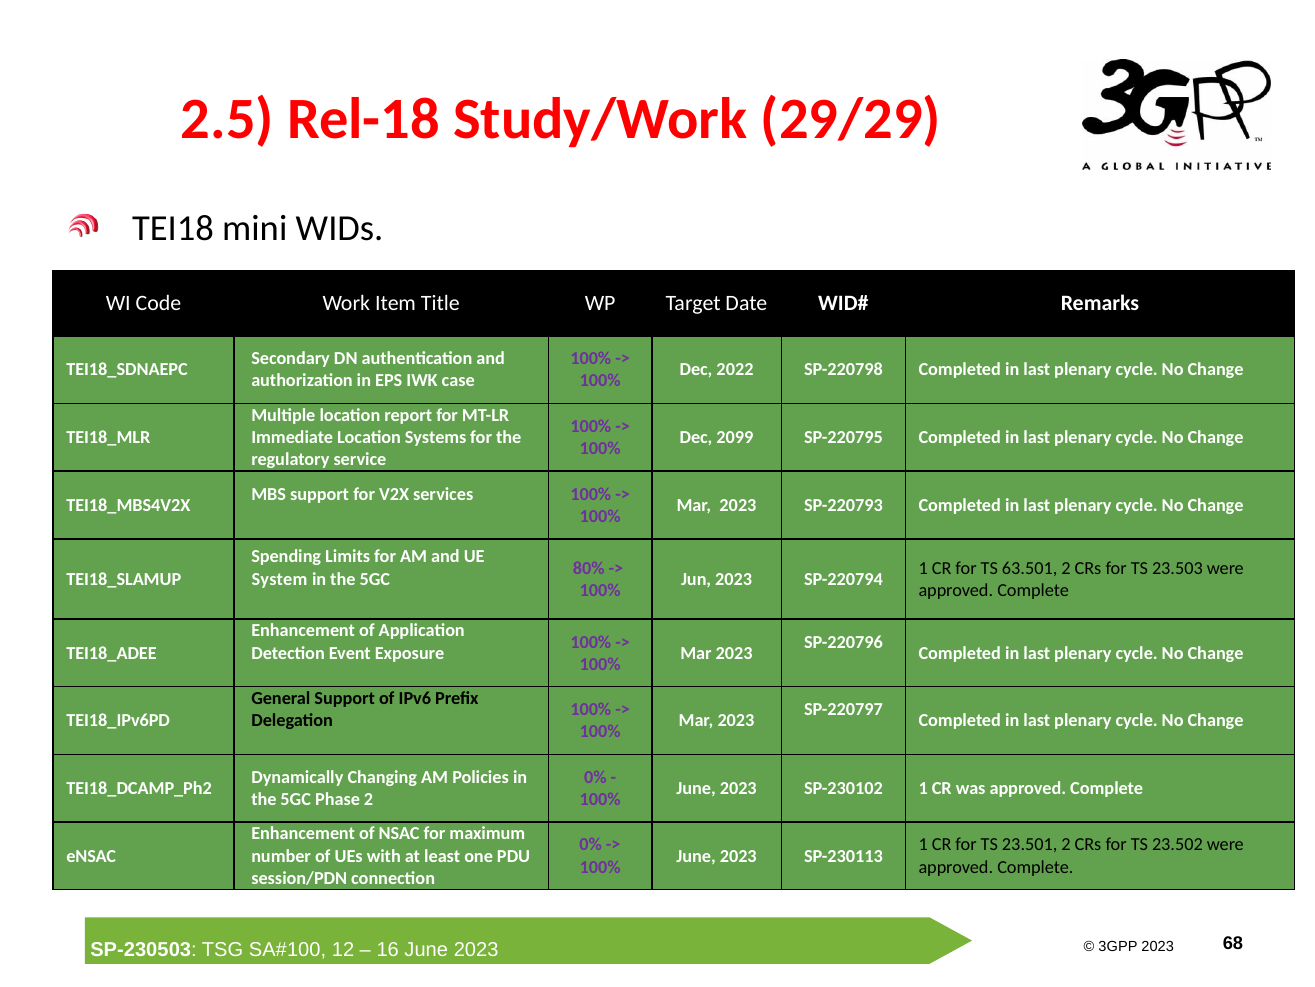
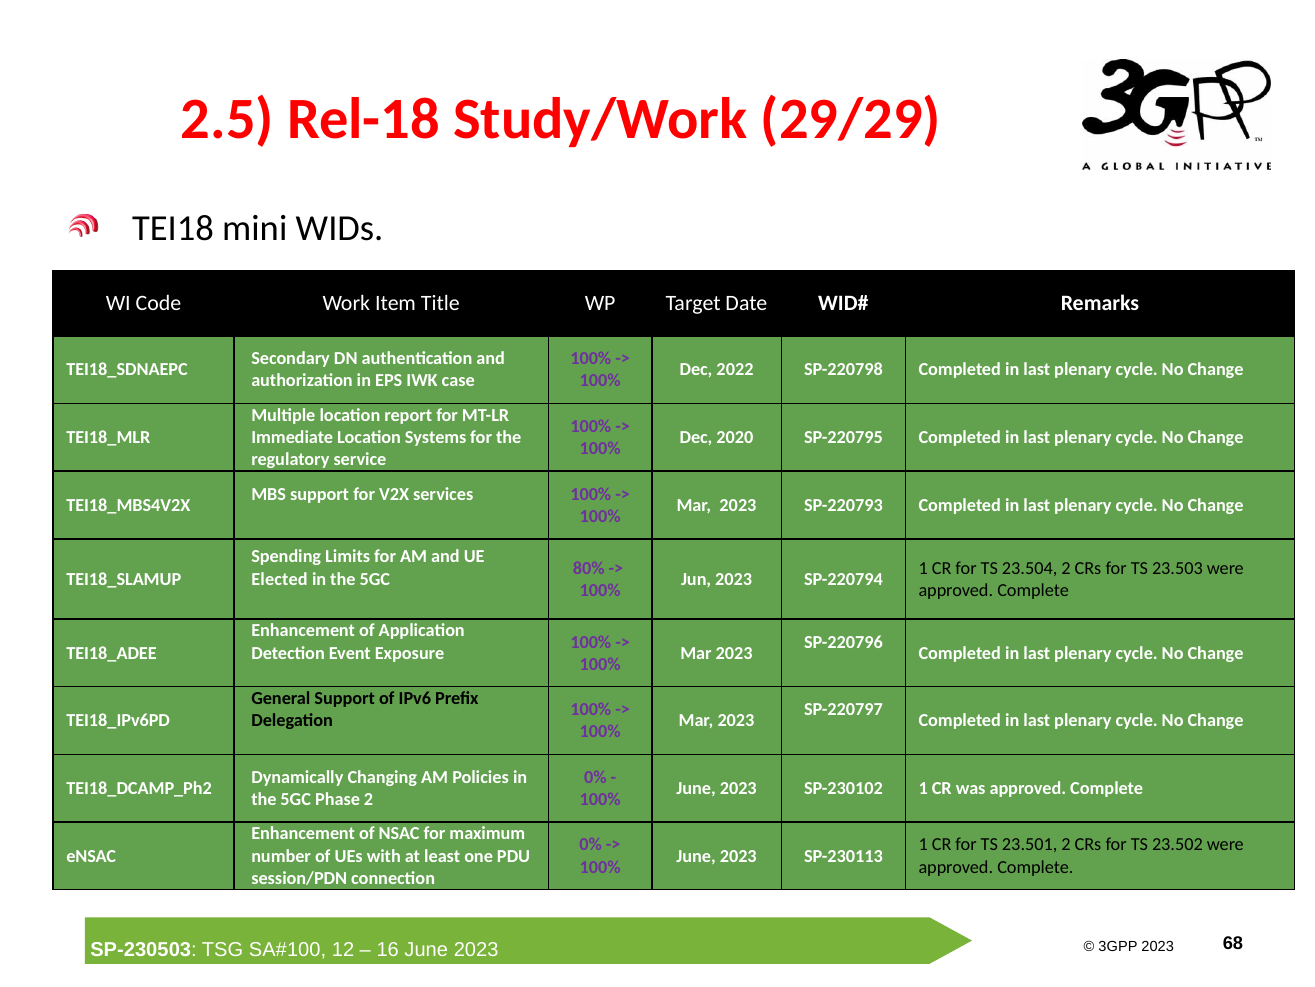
2099: 2099 -> 2020
63.501: 63.501 -> 23.504
System: System -> Elected
